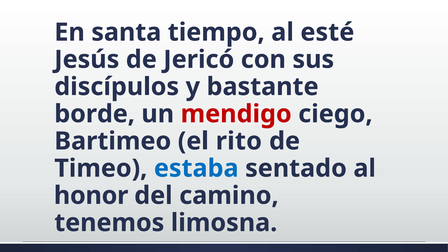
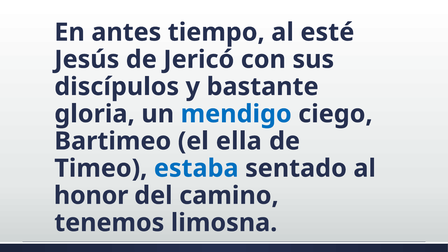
santa: santa -> antes
borde: borde -> gloria
mendigo colour: red -> blue
rito: rito -> ella
